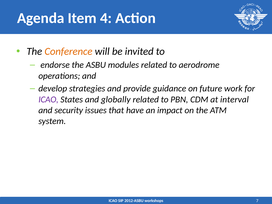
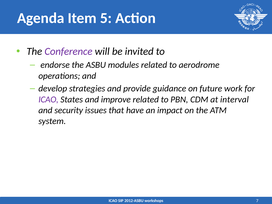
4: 4 -> 5
Conference colour: orange -> purple
globally: globally -> improve
